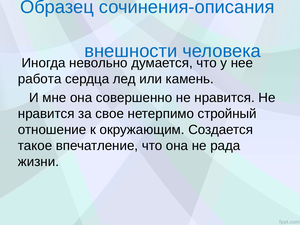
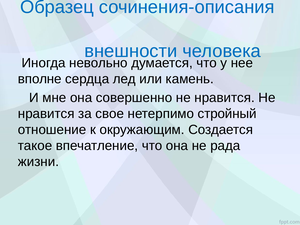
работа: работа -> вполне
